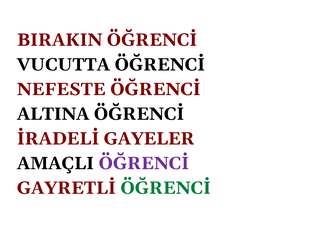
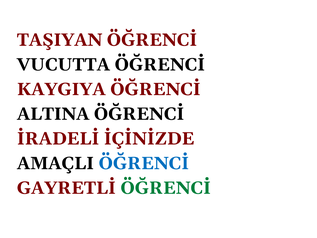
BIRAKIN: BIRAKIN -> TAŞIYAN
NEFESTE: NEFESTE -> KAYGIYA
GAYELER: GAYELER -> İÇİNİZDE
ÖĞRENCİ at (144, 163) colour: purple -> blue
